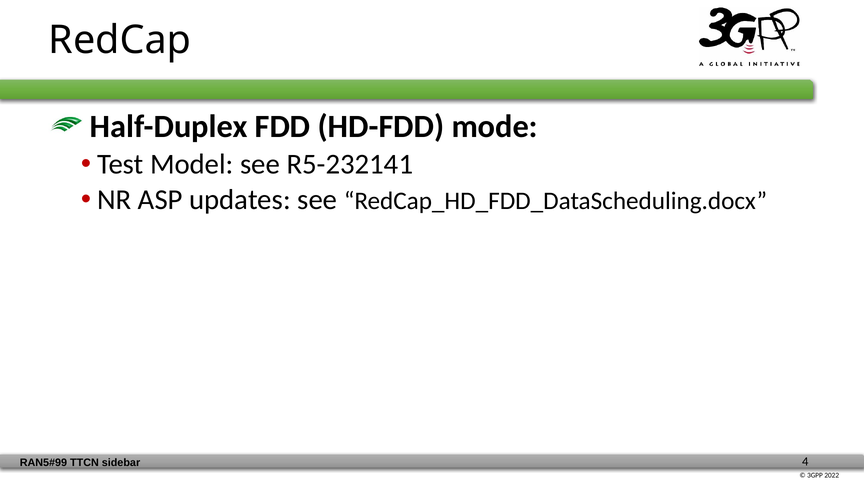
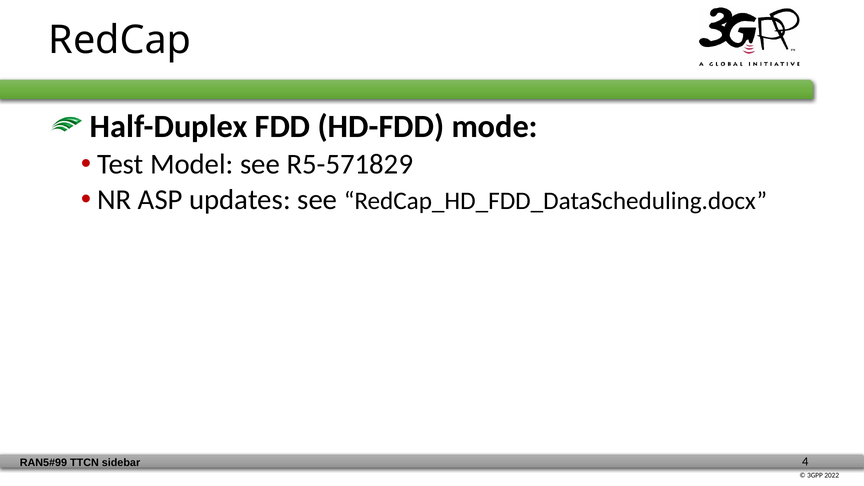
R5-232141: R5-232141 -> R5-571829
